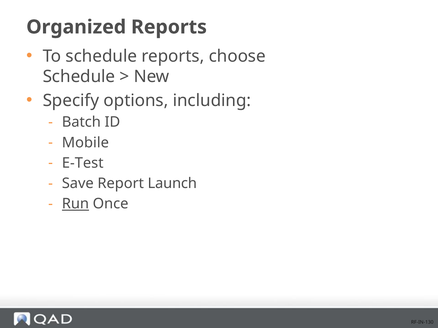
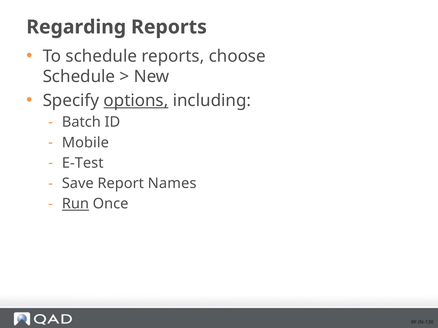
Organized: Organized -> Regarding
options underline: none -> present
Launch: Launch -> Names
